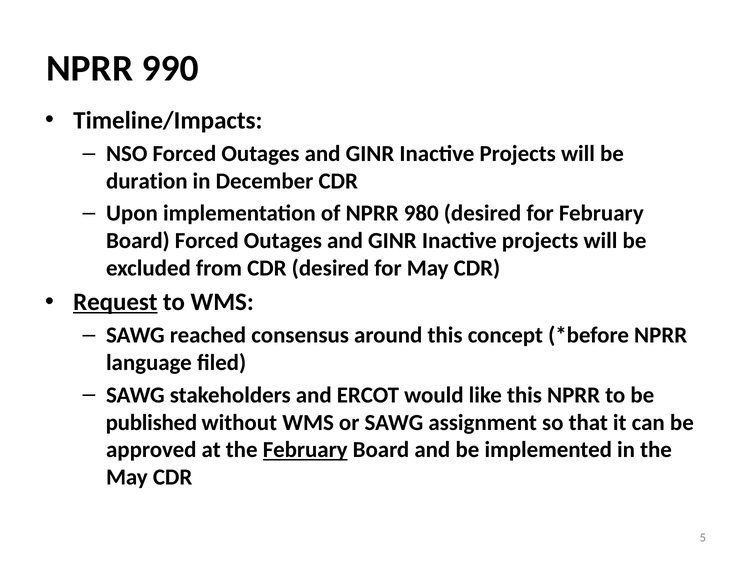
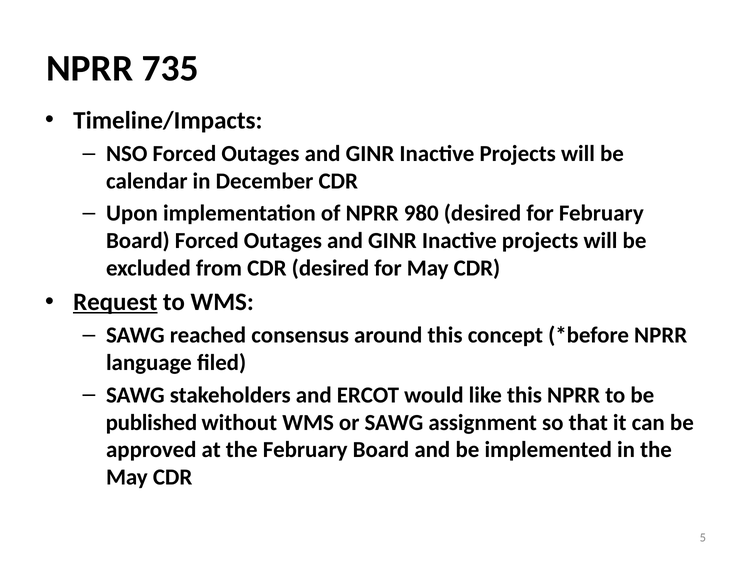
990: 990 -> 735
duration: duration -> calendar
February at (305, 450) underline: present -> none
